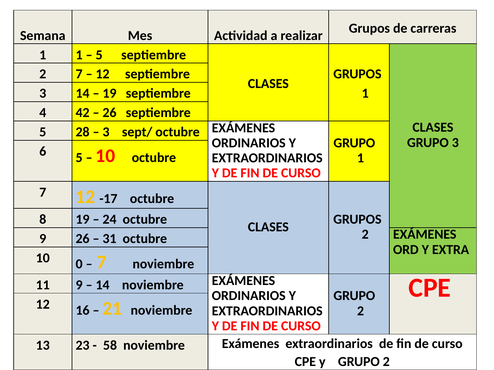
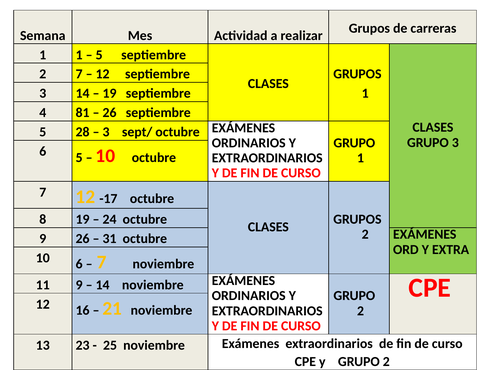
42: 42 -> 81
10 0: 0 -> 6
58: 58 -> 25
